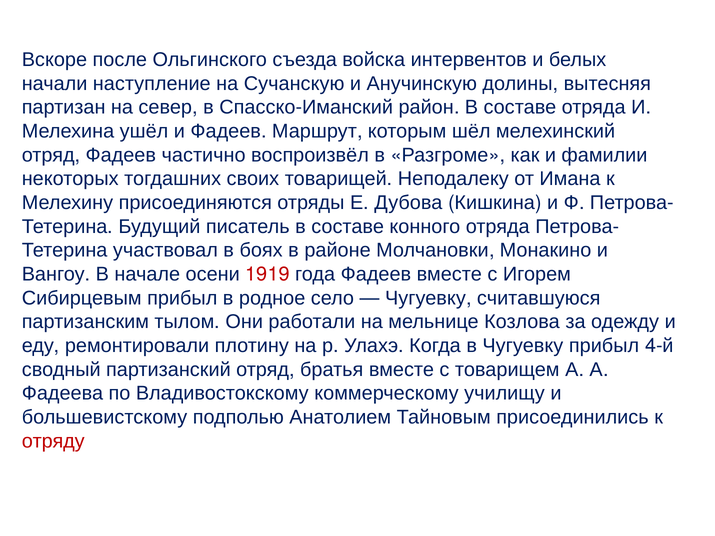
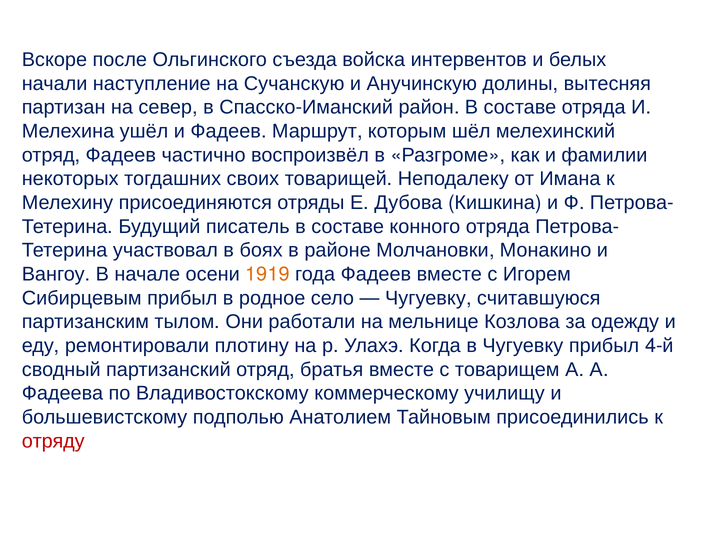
1919 colour: red -> orange
